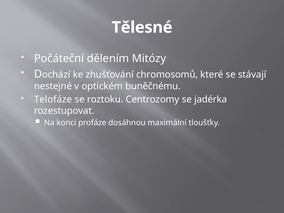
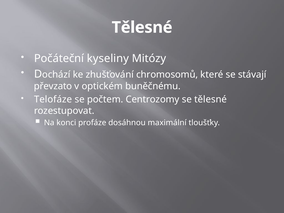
dělením: dělením -> kyseliny
nestejné: nestejné -> převzato
roztoku: roztoku -> počtem
se jadérka: jadérka -> tělesné
